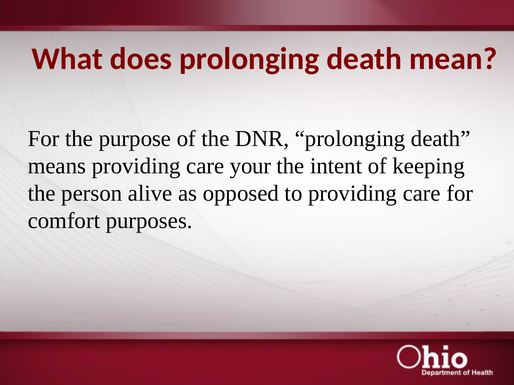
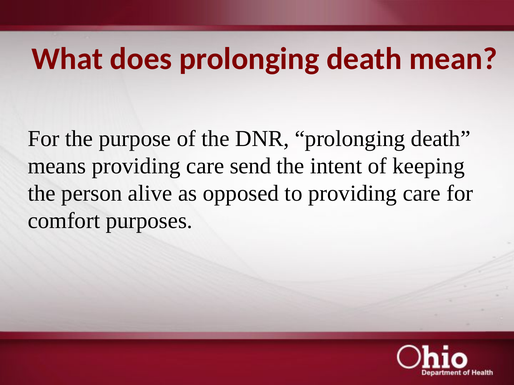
your: your -> send
